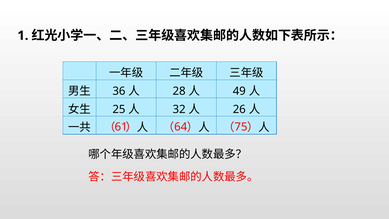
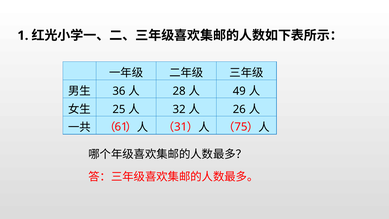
64: 64 -> 31
